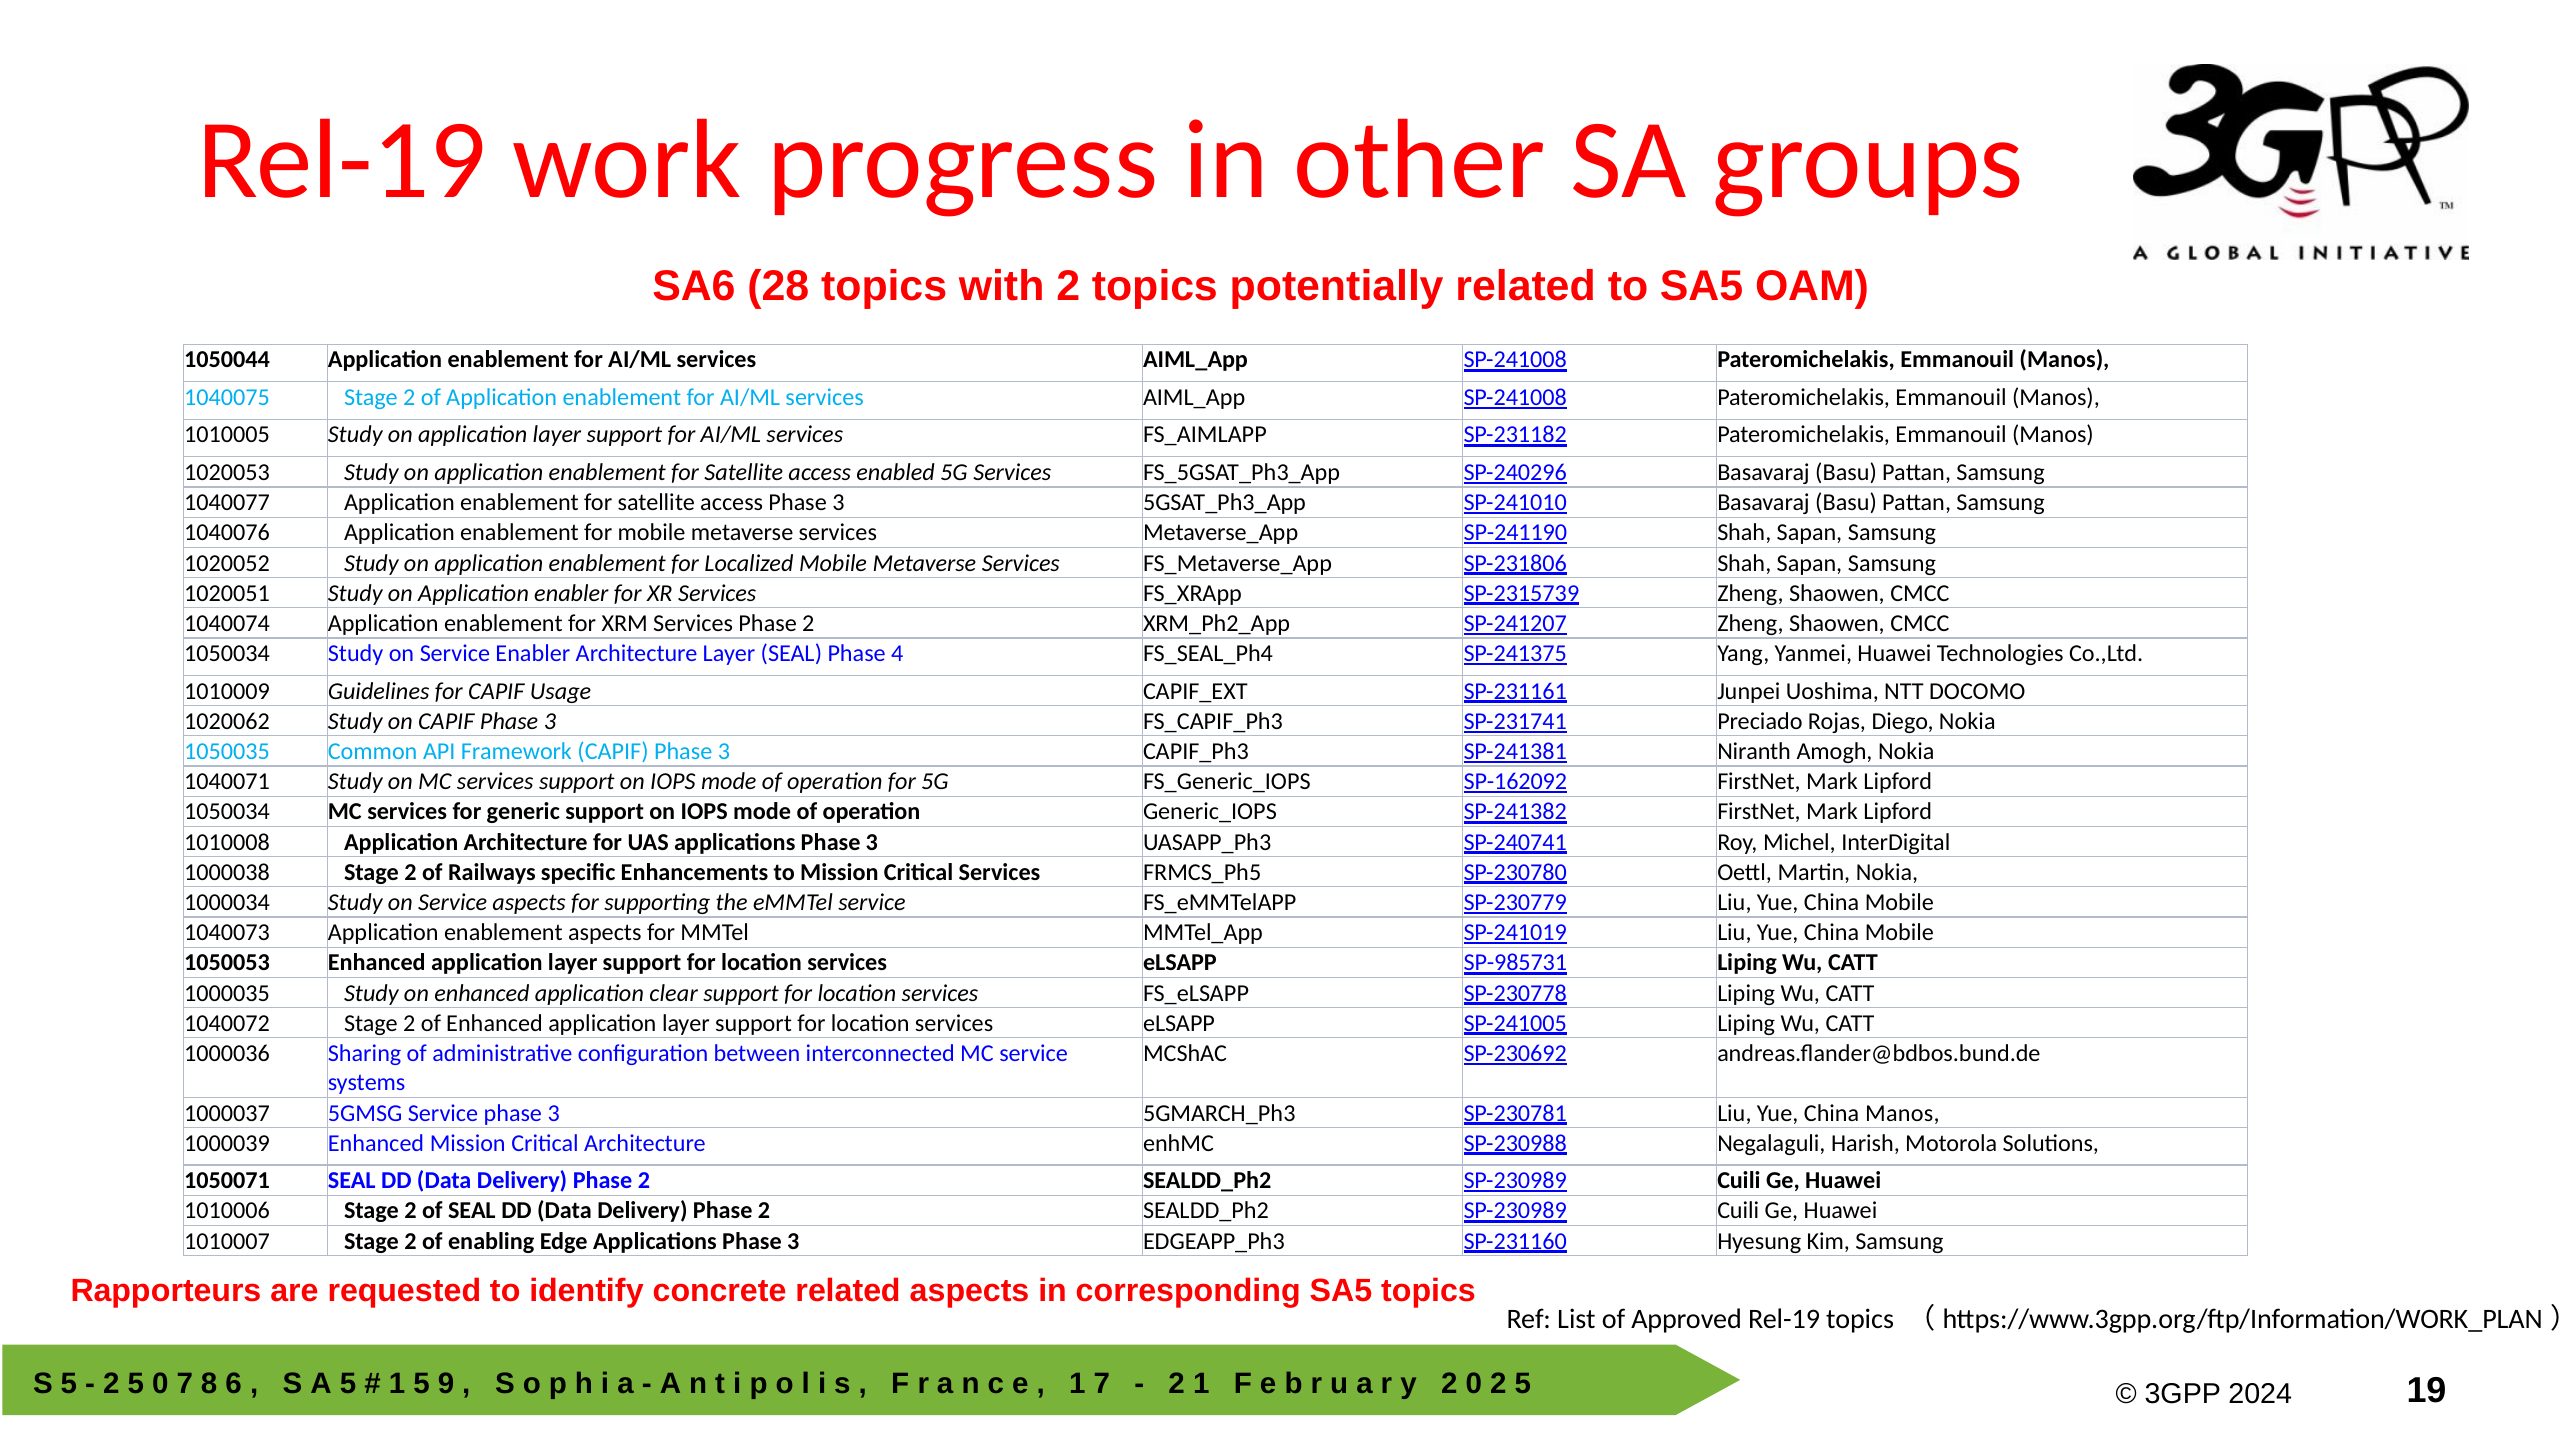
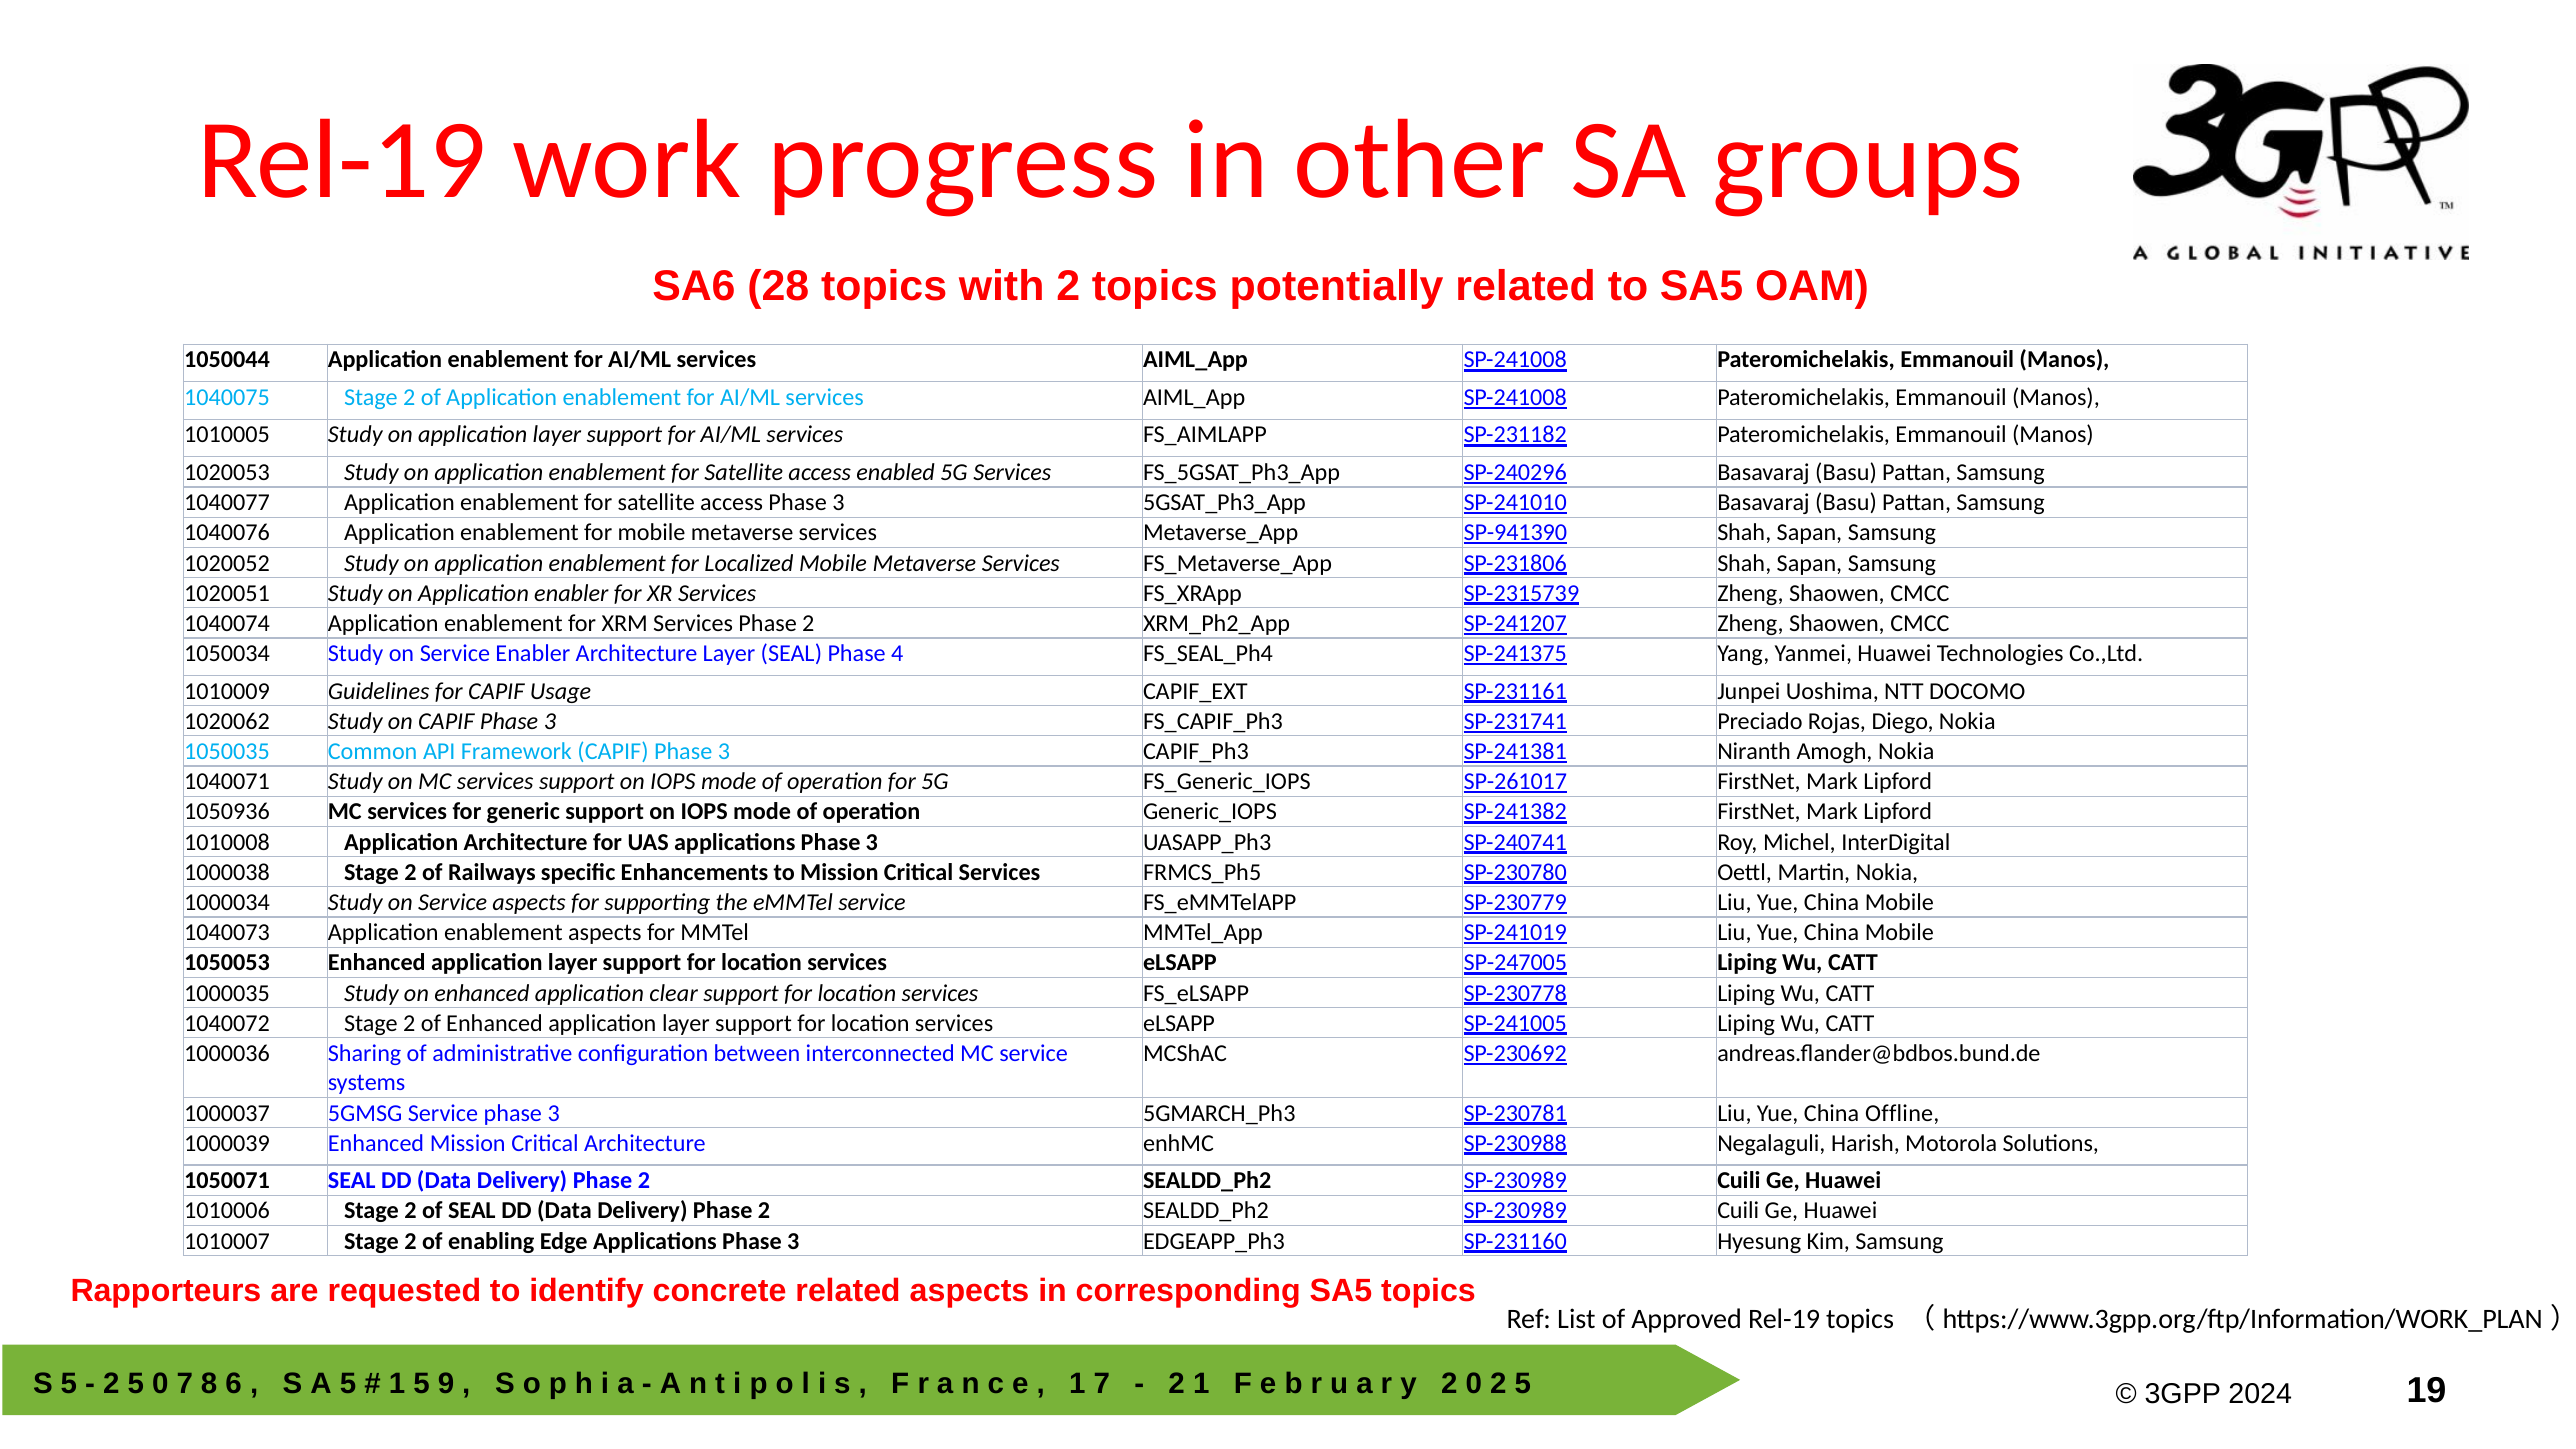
SP-241190: SP-241190 -> SP-941390
SP-162092: SP-162092 -> SP-261017
1050034 at (227, 812): 1050034 -> 1050936
SP-985731: SP-985731 -> SP-247005
China Manos: Manos -> Offline
